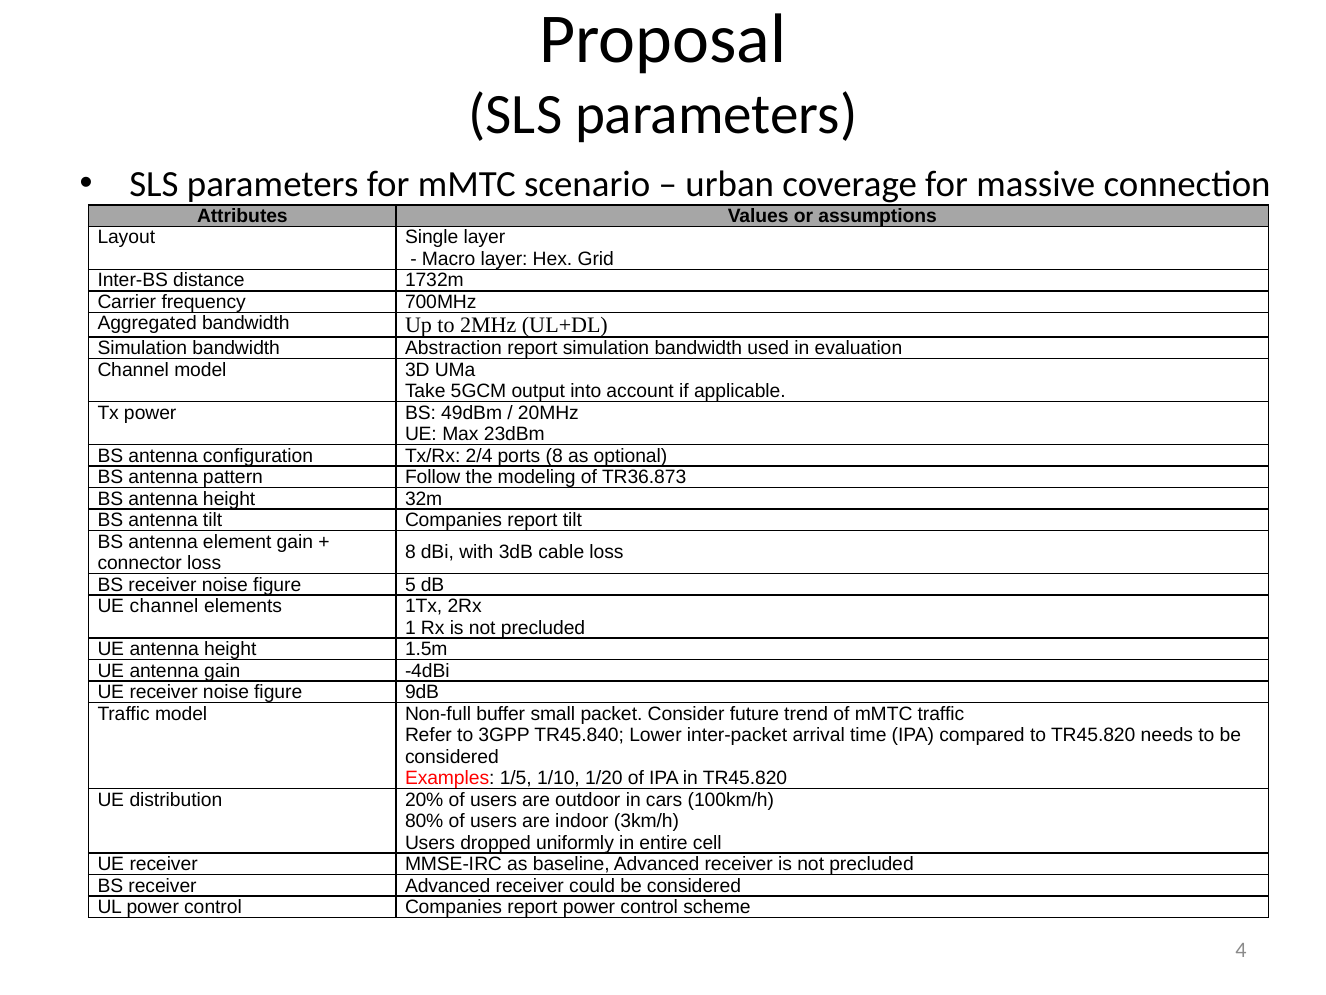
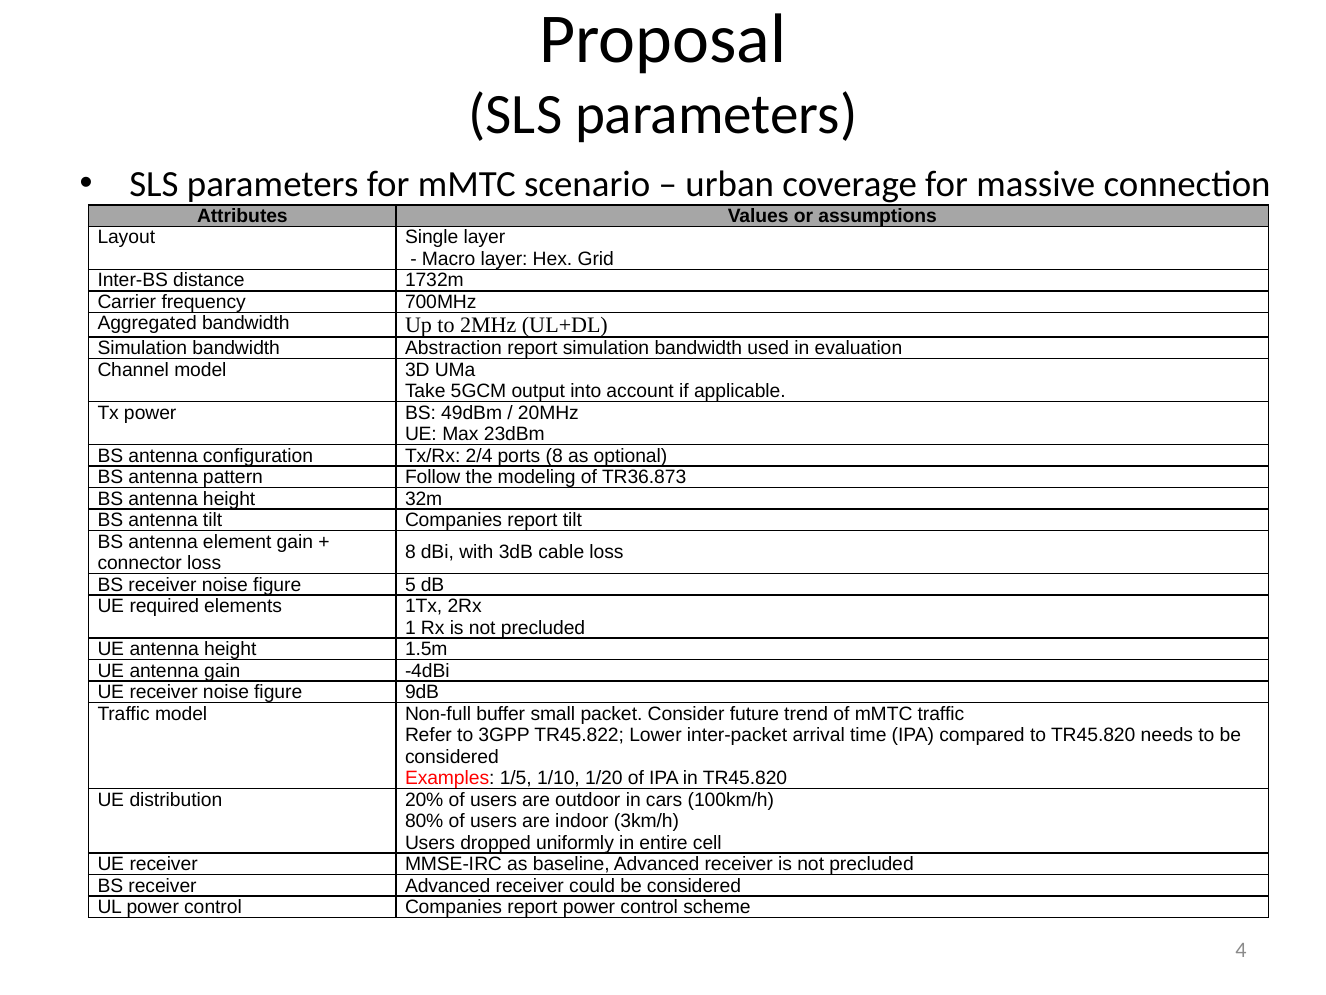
UE channel: channel -> required
TR45.840: TR45.840 -> TR45.822
